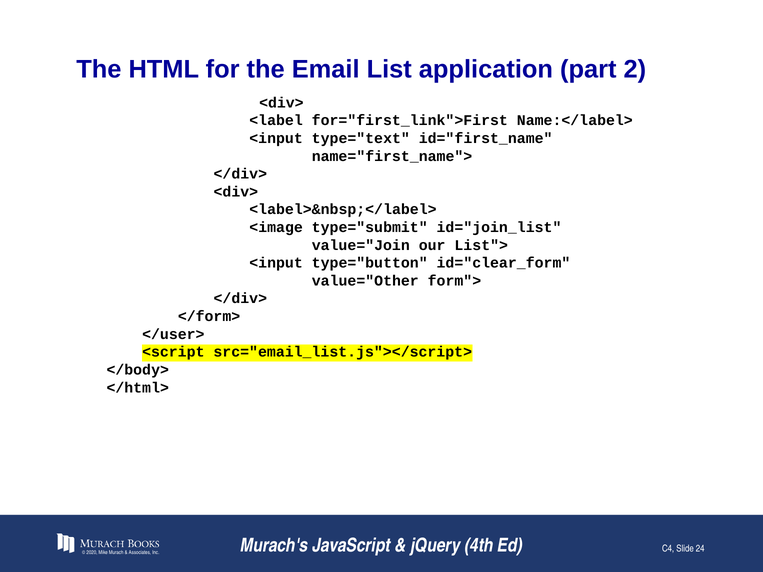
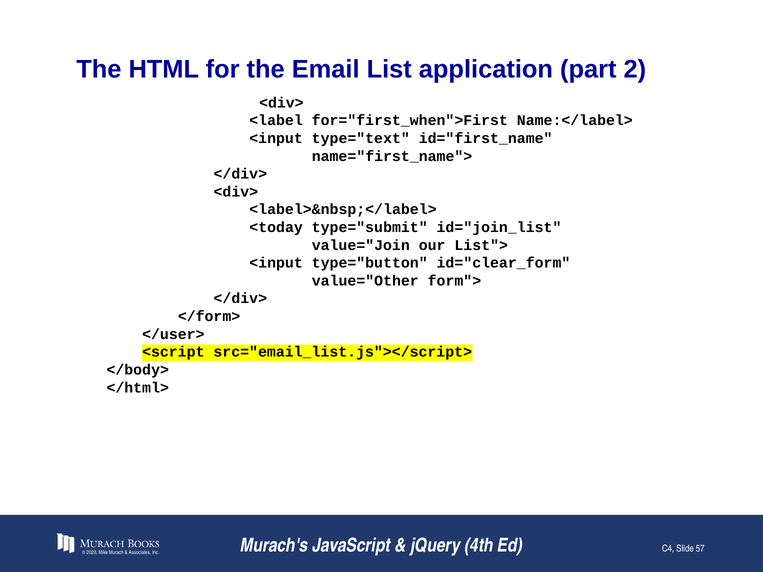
for="first_link">First: for="first_link">First -> for="first_when">First
<image: <image -> <today
24: 24 -> 57
